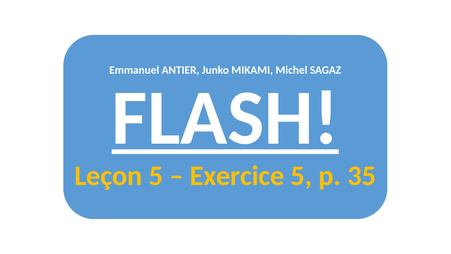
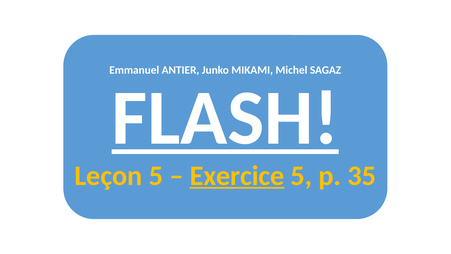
Exercice underline: none -> present
